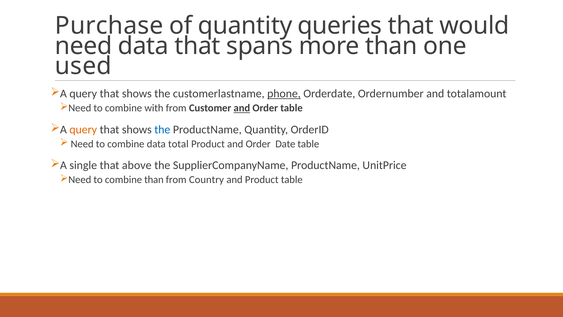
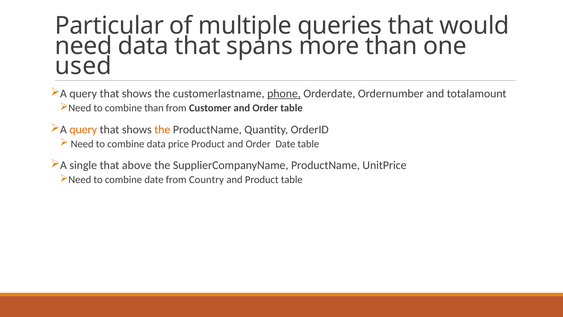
Purchase: Purchase -> Particular
of quantity: quantity -> multiple
combine with: with -> than
and at (242, 108) underline: present -> none
the at (162, 129) colour: blue -> orange
total: total -> price
combine than: than -> date
